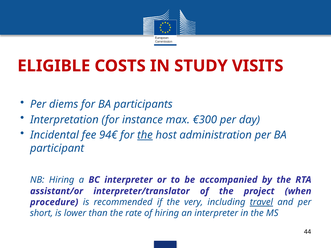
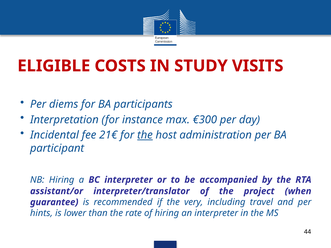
94€: 94€ -> 21€
procedure: procedure -> guarantee
travel underline: present -> none
short: short -> hints
